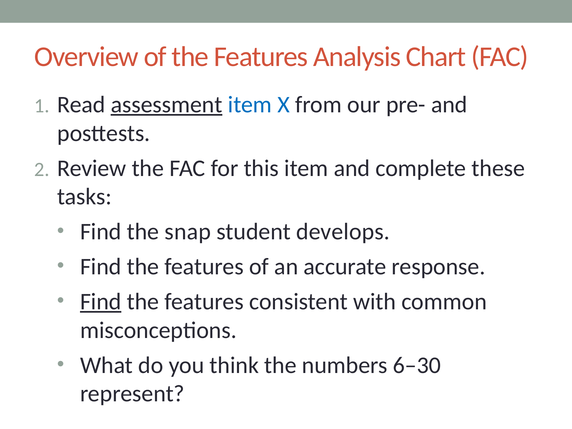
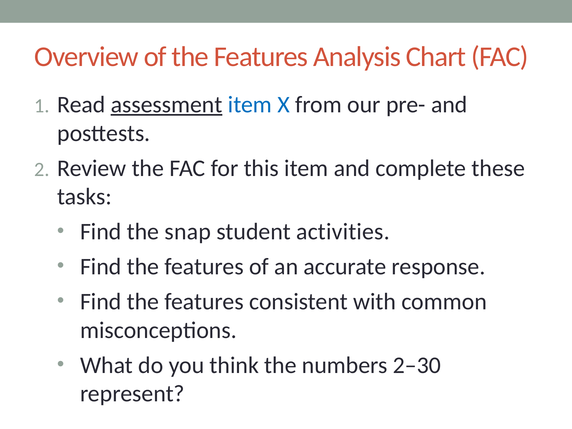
develops: develops -> activities
Find at (101, 302) underline: present -> none
6–30: 6–30 -> 2–30
